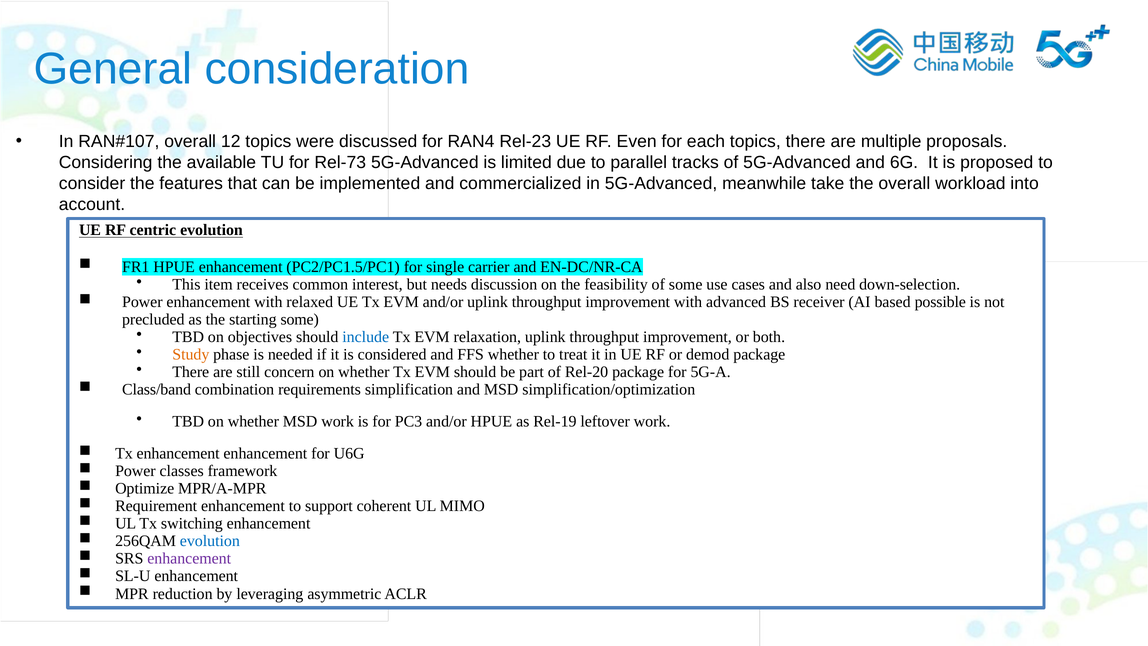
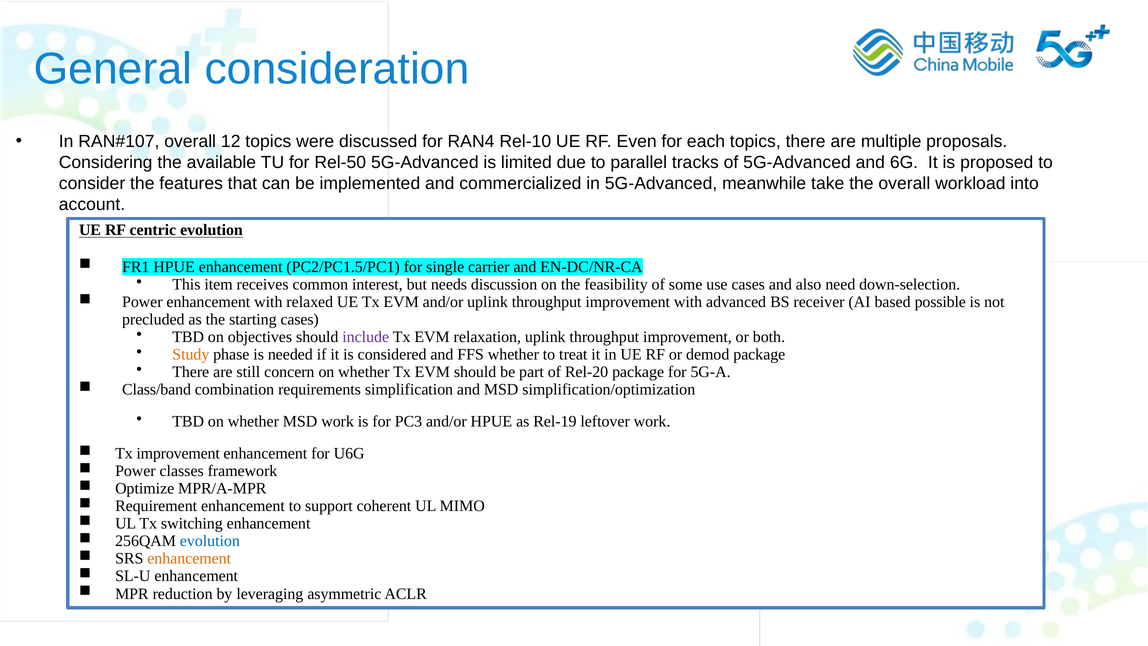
Rel-23: Rel-23 -> Rel-10
Rel-73: Rel-73 -> Rel-50
starting some: some -> cases
include colour: blue -> purple
Tx enhancement: enhancement -> improvement
enhancement at (189, 558) colour: purple -> orange
